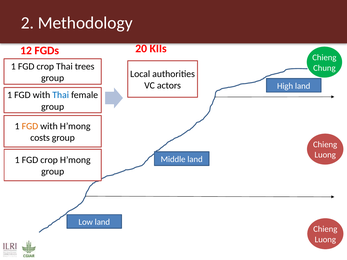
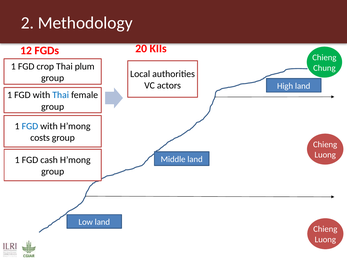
trees: trees -> plum
FGD at (30, 126) colour: orange -> blue
crop at (49, 160): crop -> cash
